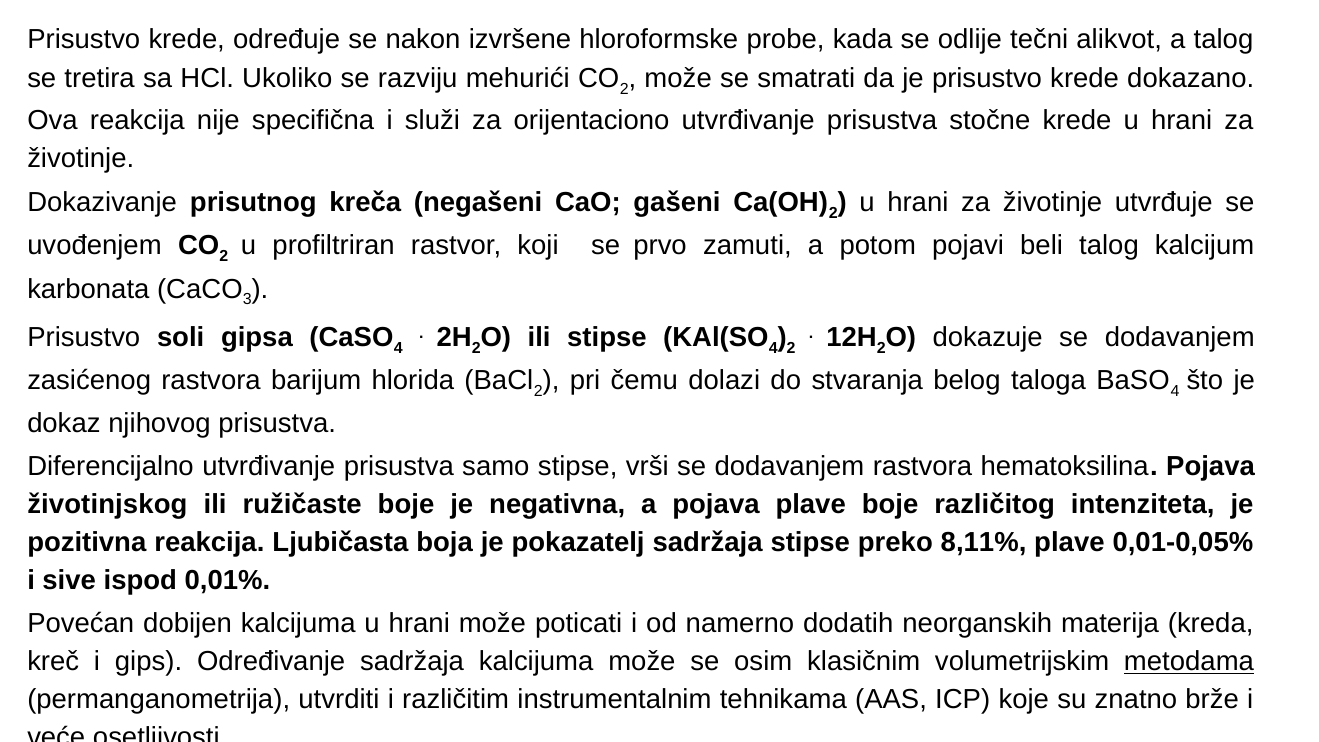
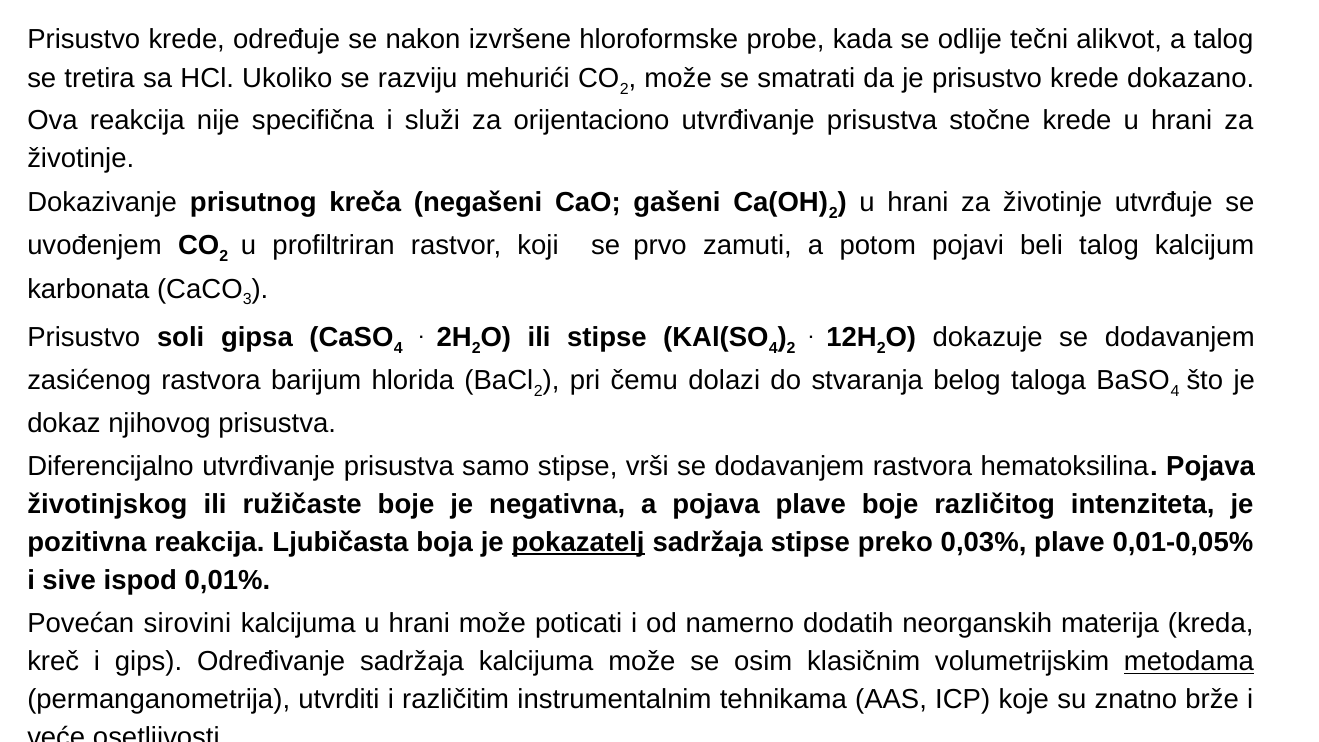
pokazatelj underline: none -> present
8,11%: 8,11% -> 0,03%
dobijen: dobijen -> sirovini
